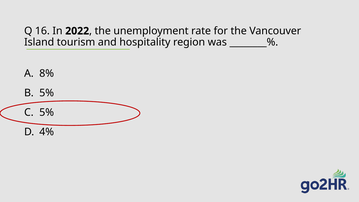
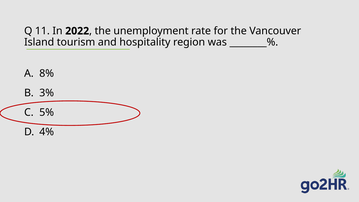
16: 16 -> 11
5% at (47, 93): 5% -> 3%
